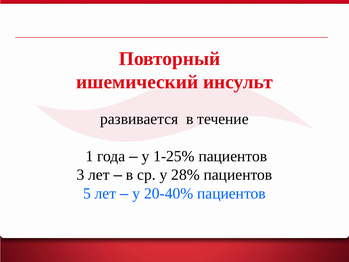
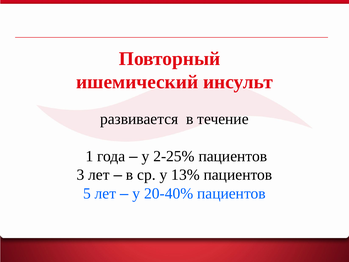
1-25%: 1-25% -> 2-25%
28%: 28% -> 13%
